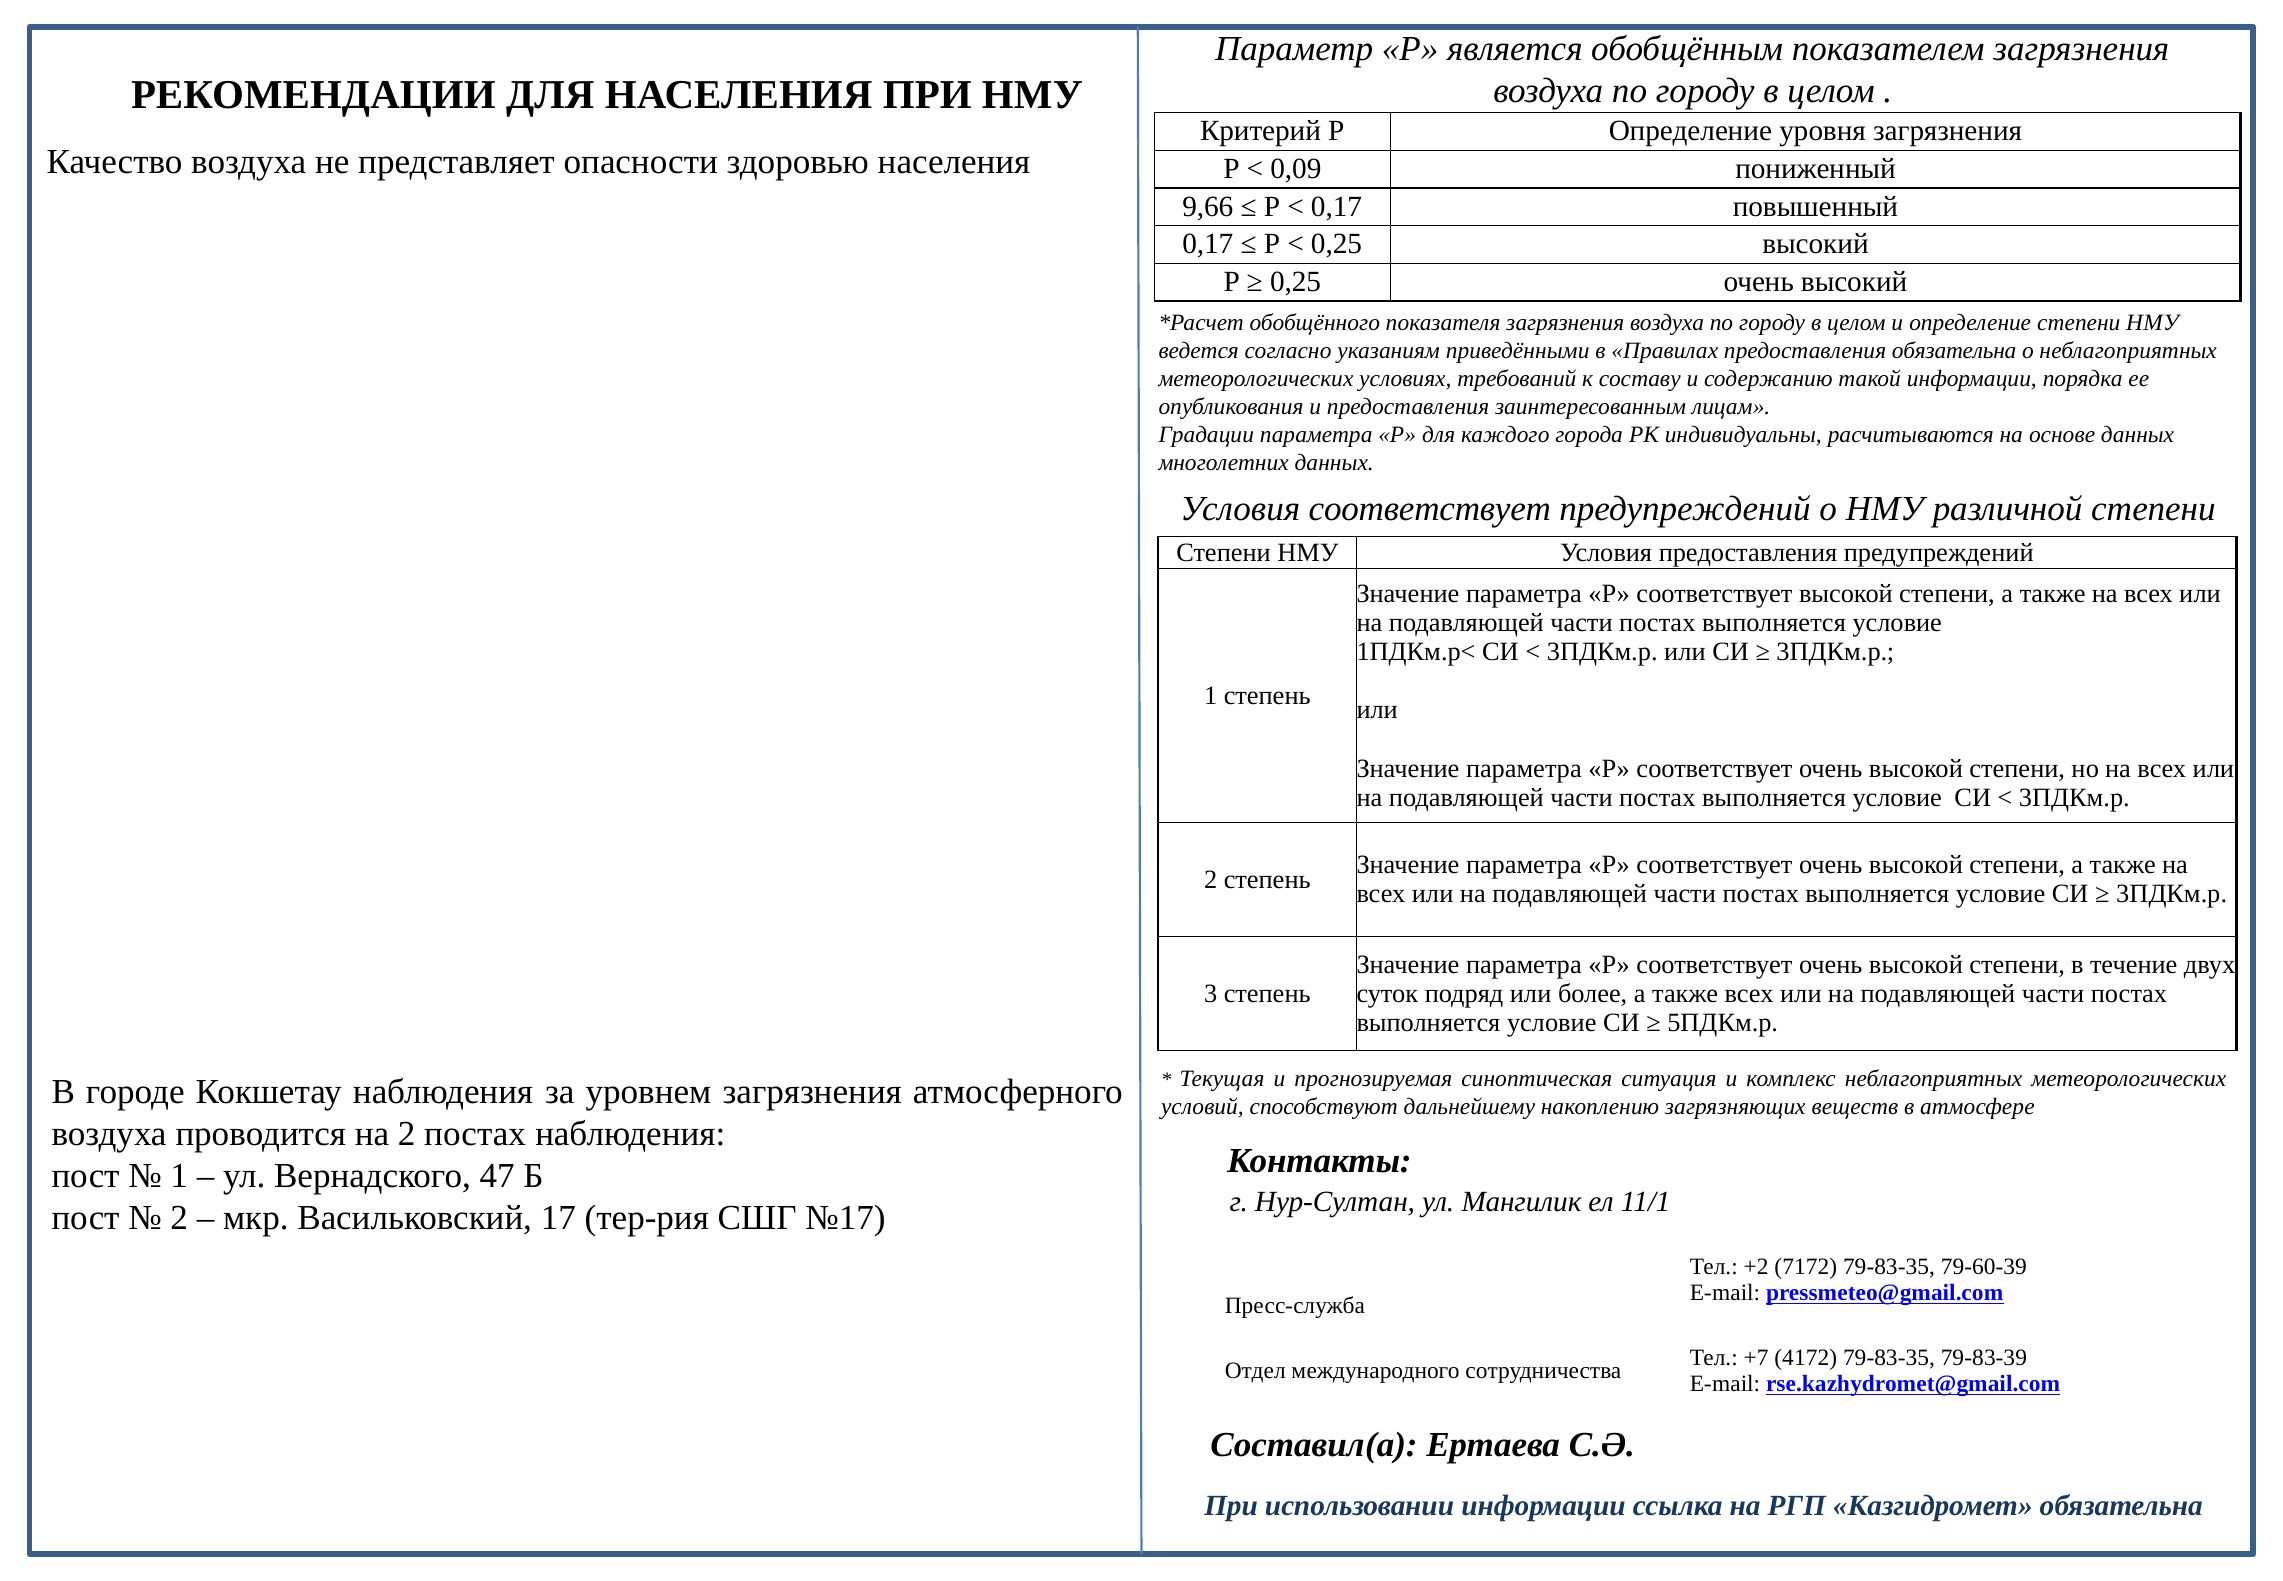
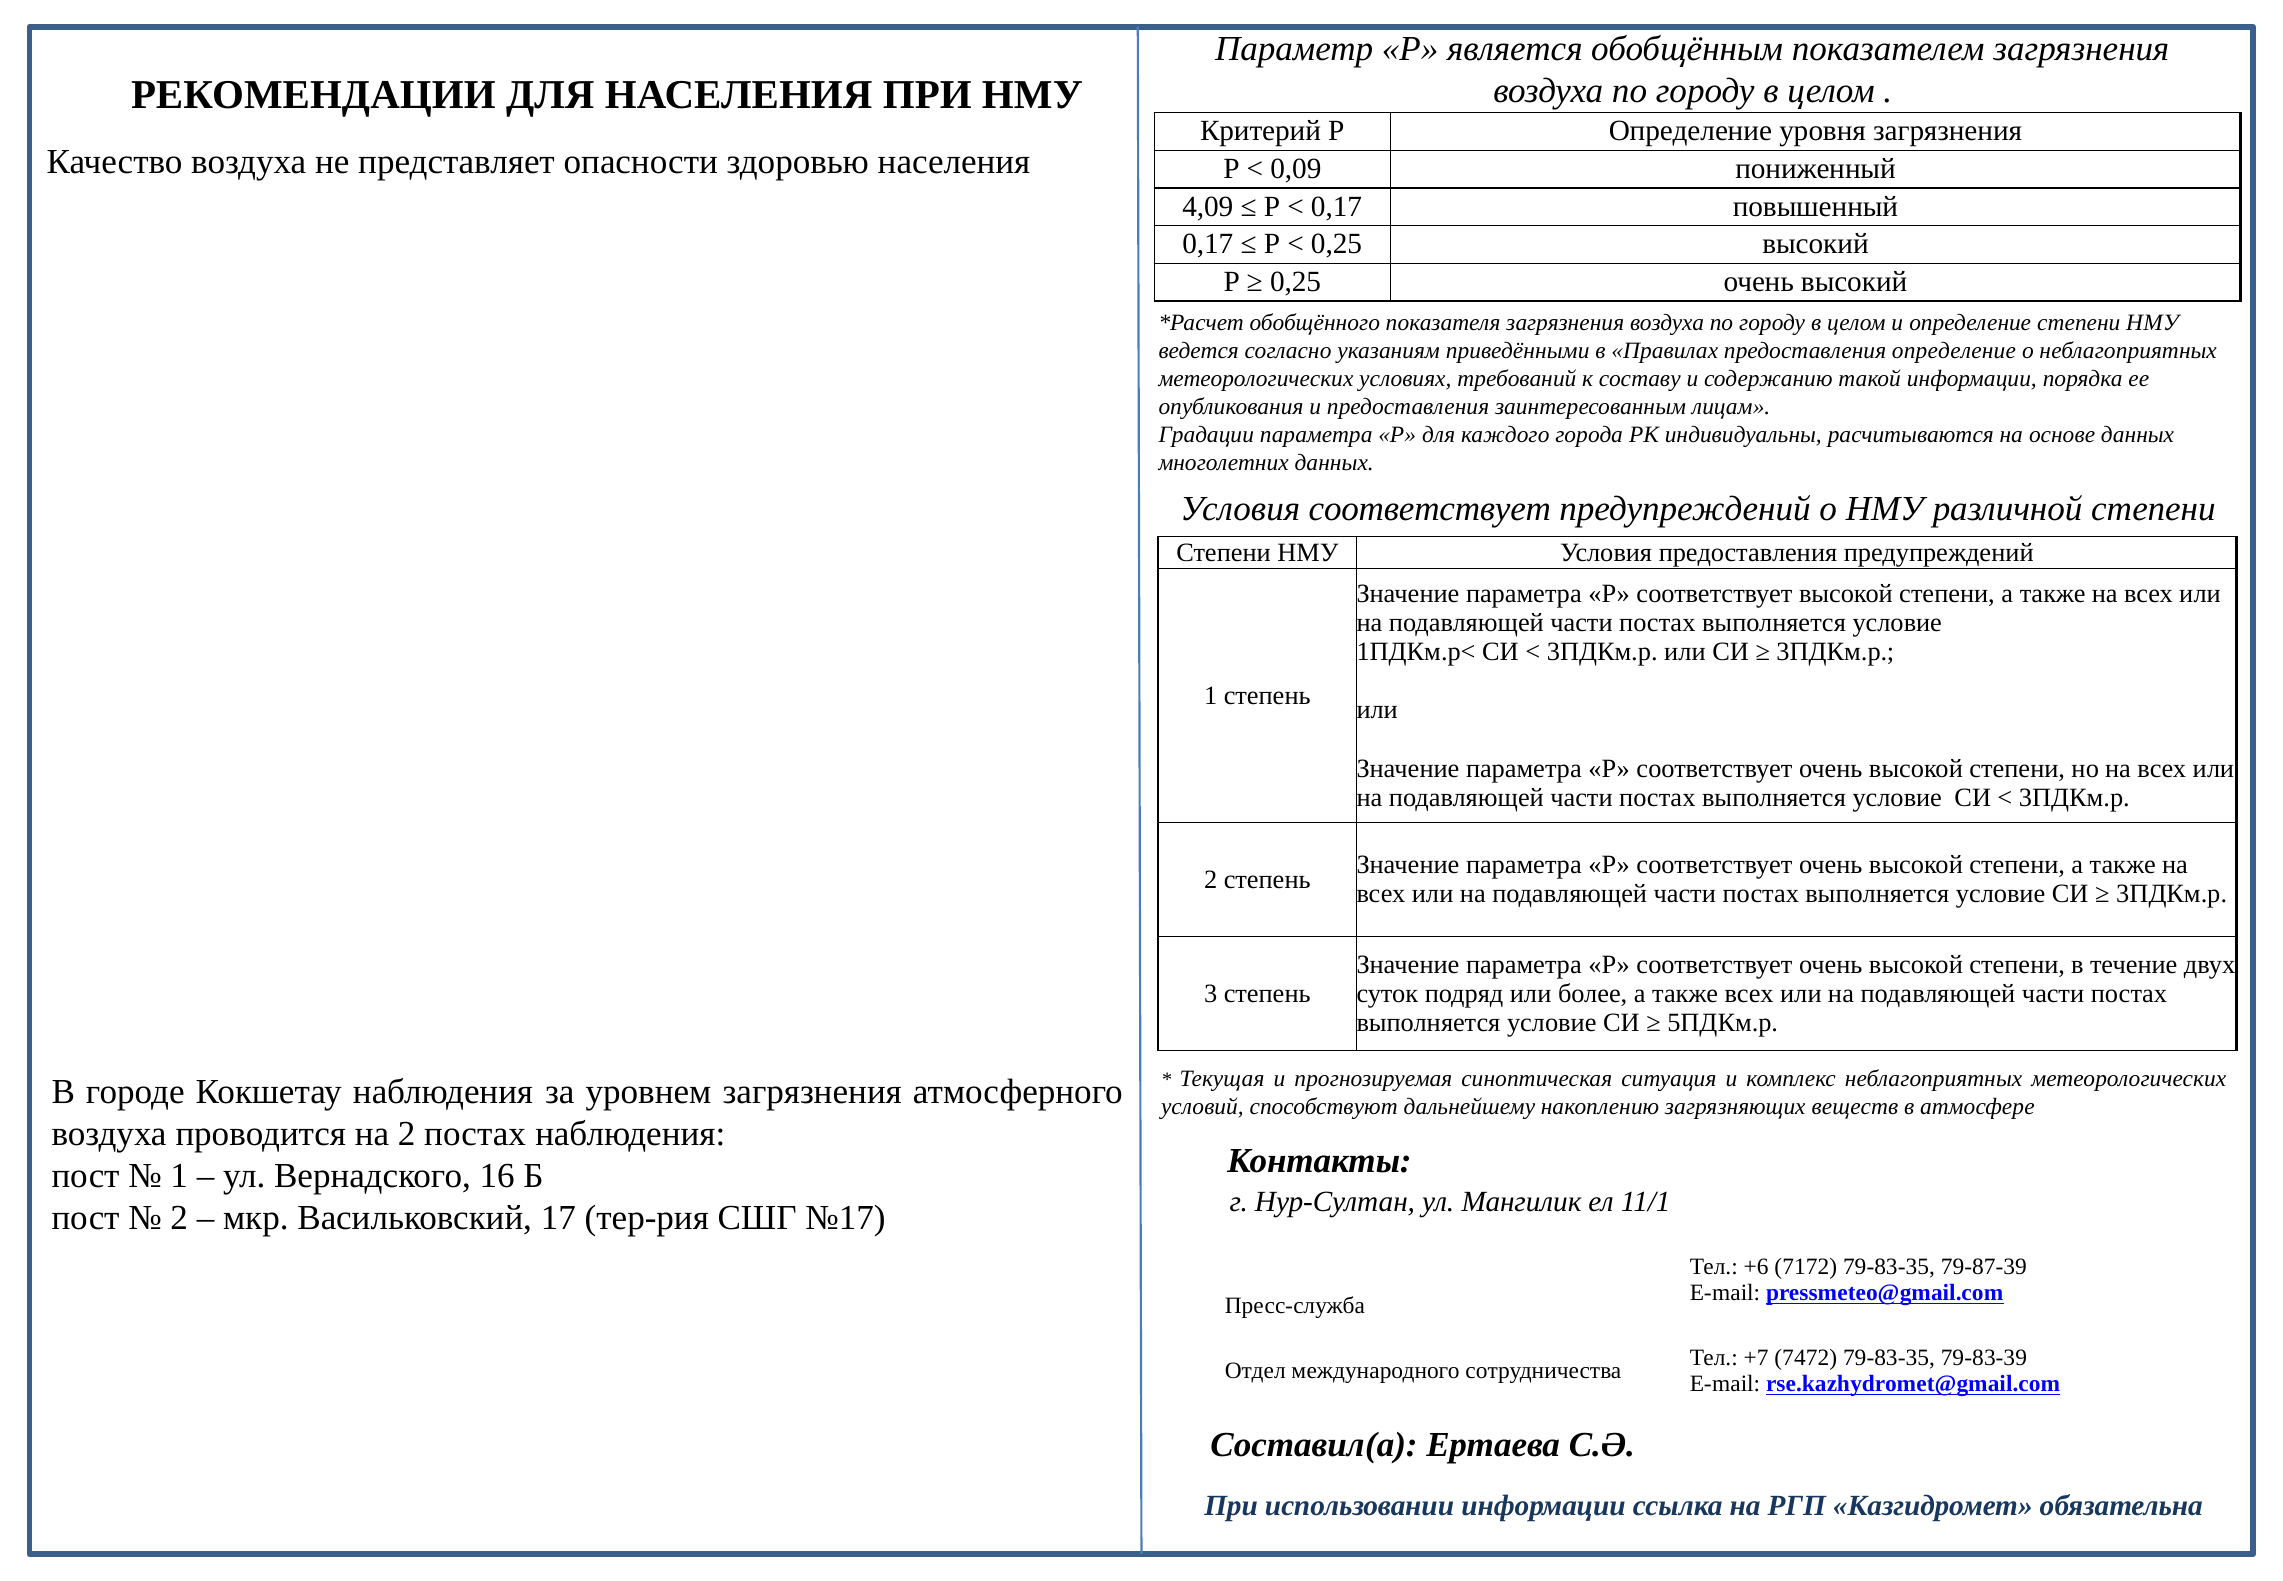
9,66: 9,66 -> 4,09
предоставления обязательна: обязательна -> определение
47: 47 -> 16
+2: +2 -> +6
79-60-39: 79-60-39 -> 79-87-39
4172: 4172 -> 7472
